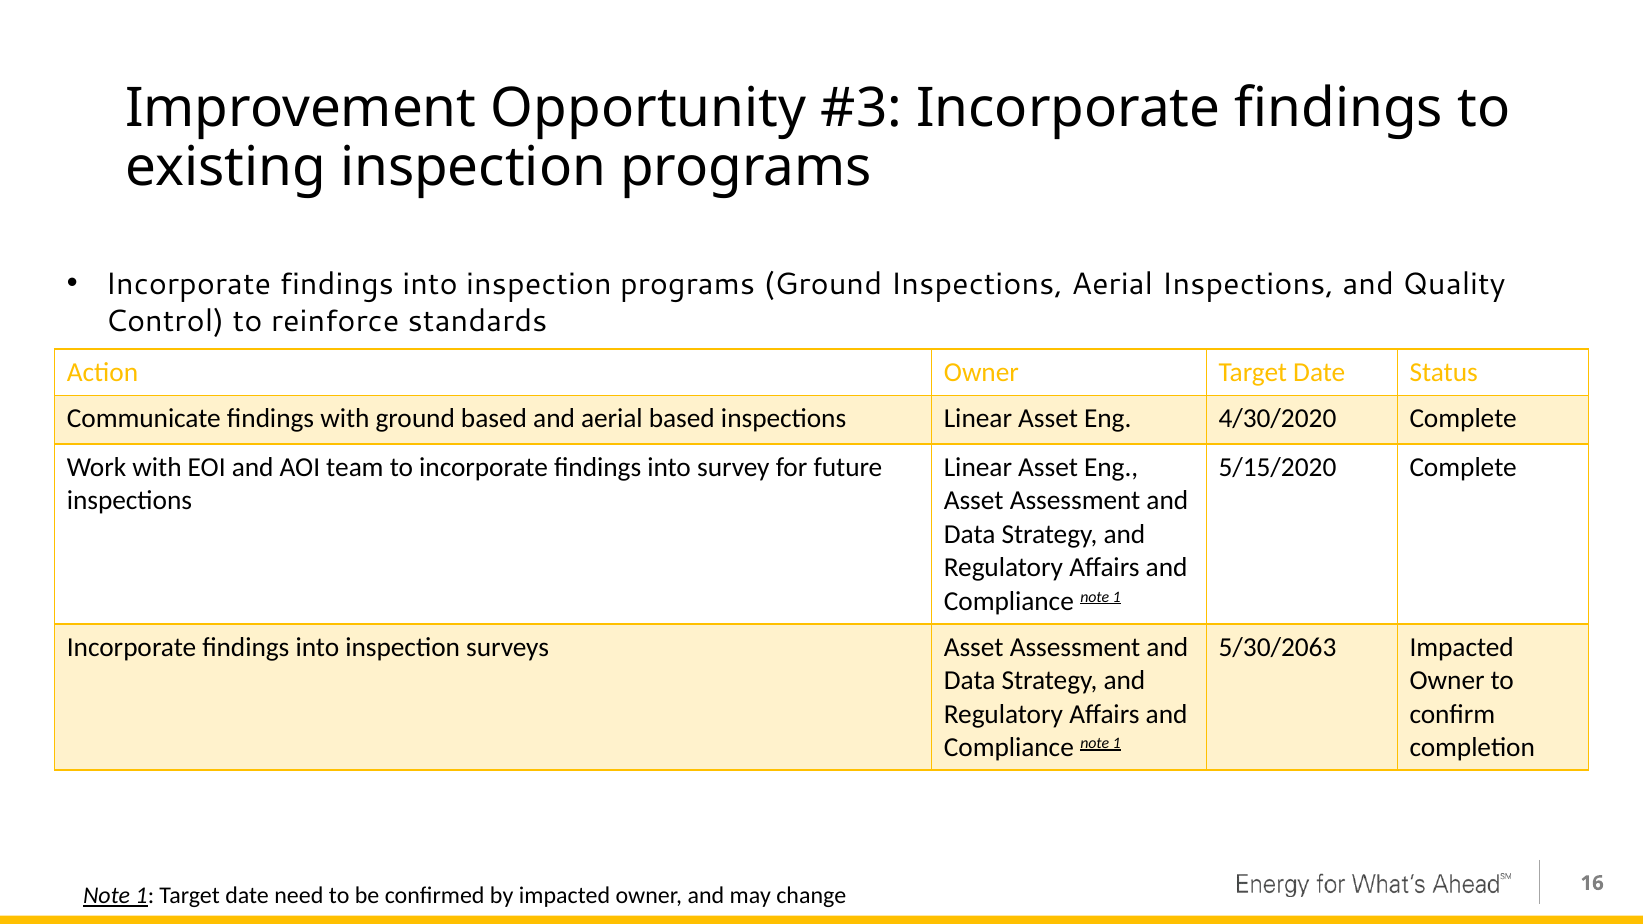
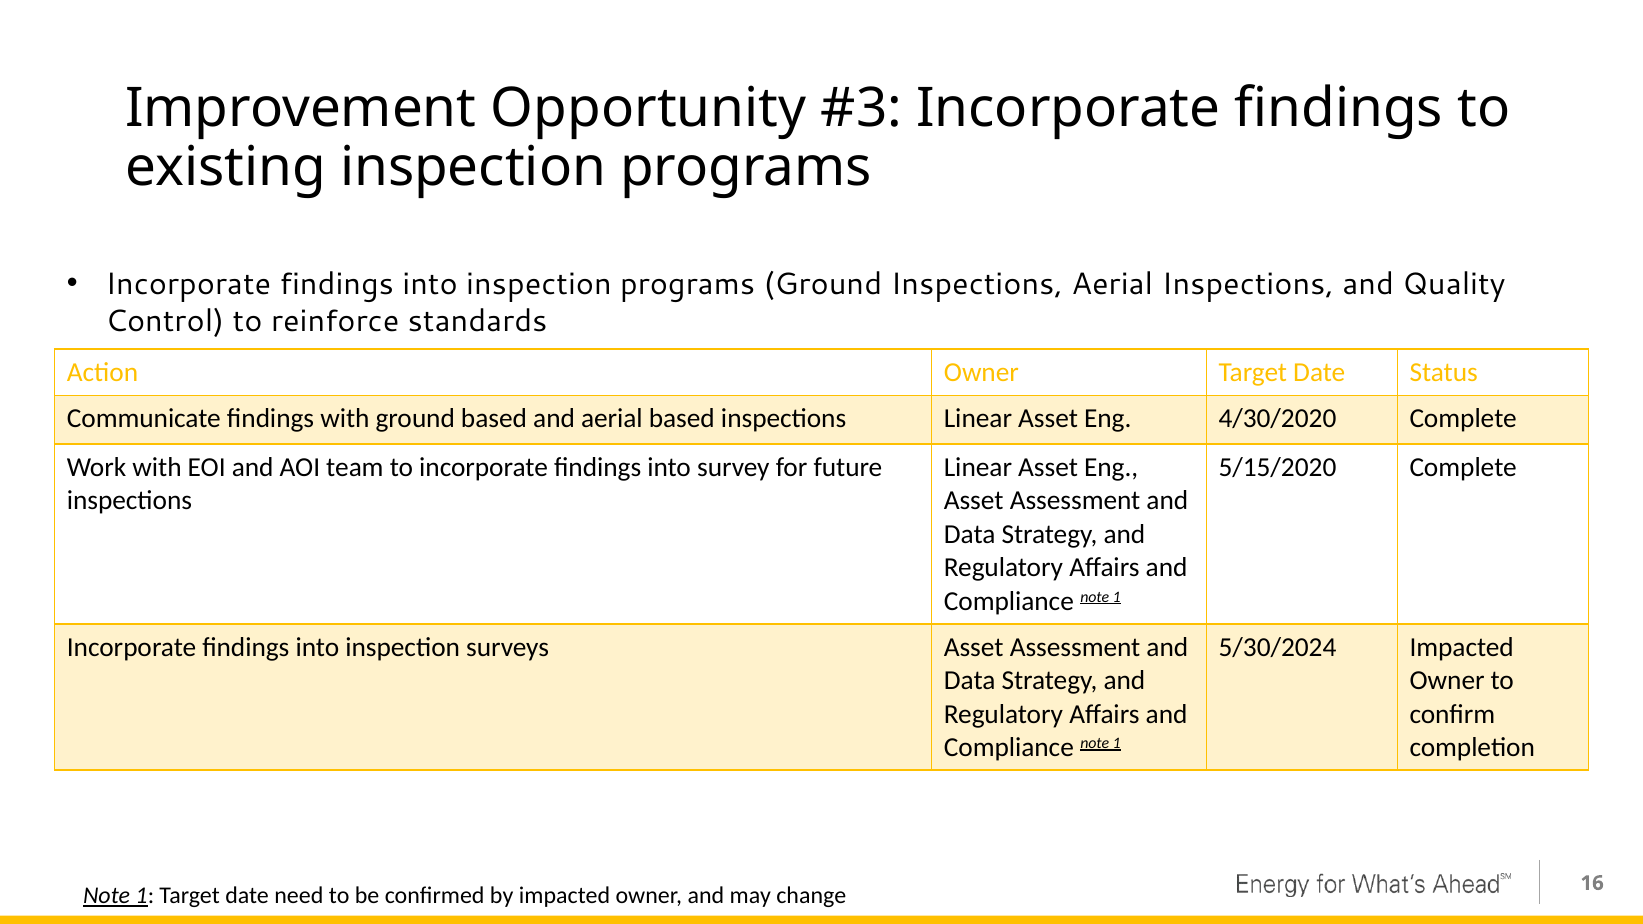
5/30/2063: 5/30/2063 -> 5/30/2024
